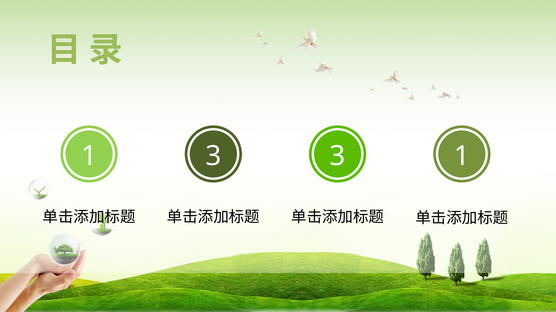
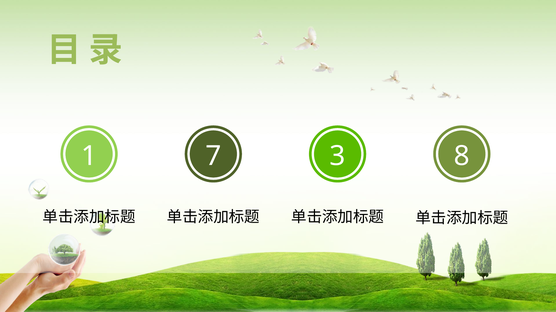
1 3: 3 -> 7
3 1: 1 -> 8
